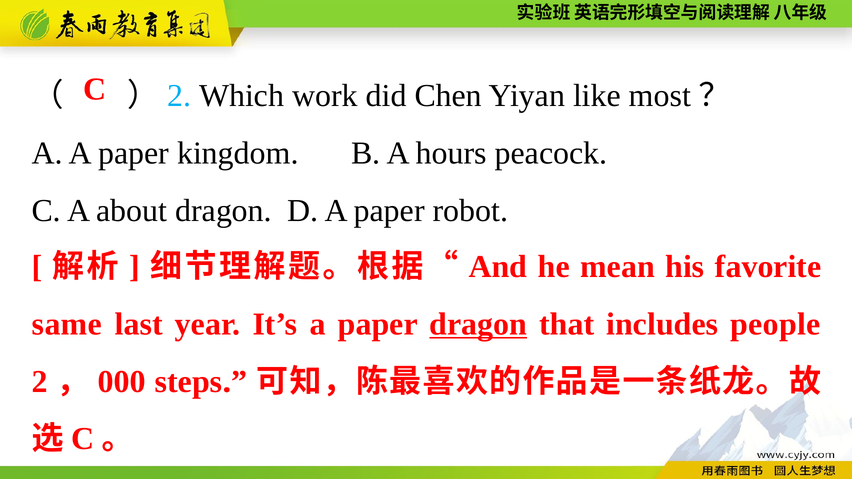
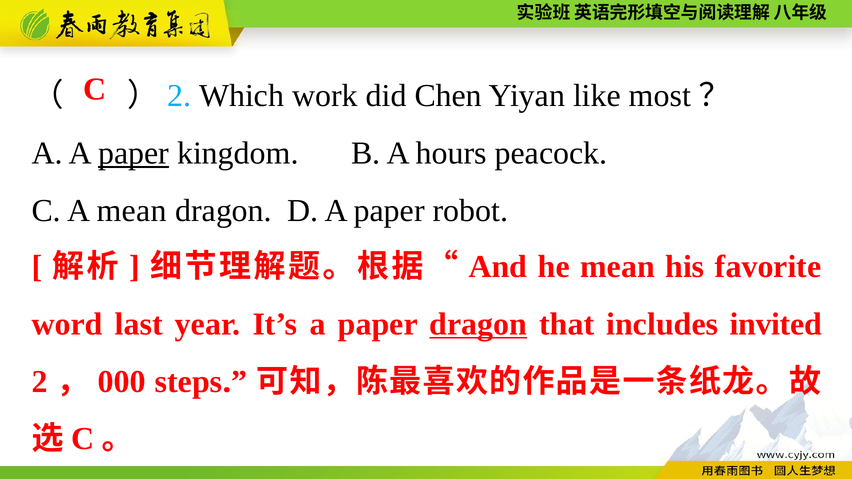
paper at (134, 153) underline: none -> present
A about: about -> mean
same: same -> word
people: people -> invited
